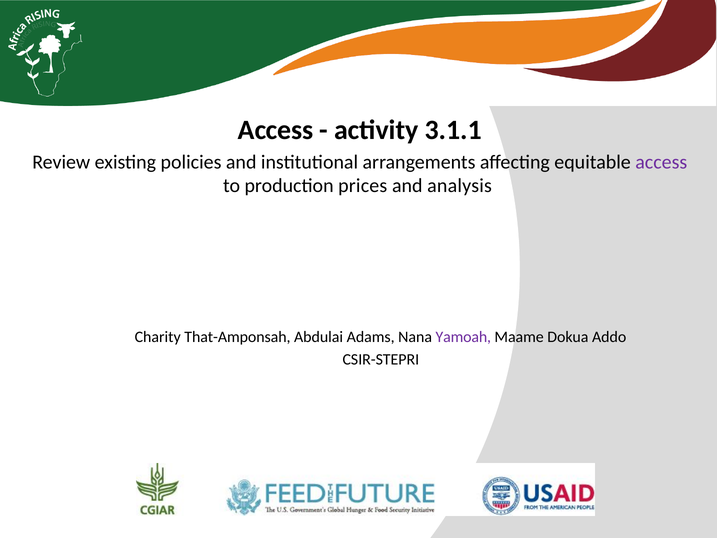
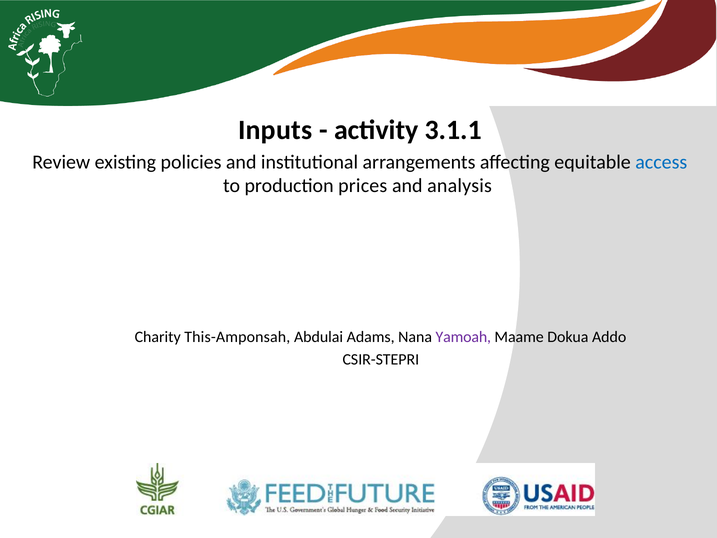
Access at (276, 130): Access -> Inputs
access at (661, 162) colour: purple -> blue
That-Amponsah: That-Amponsah -> This-Amponsah
